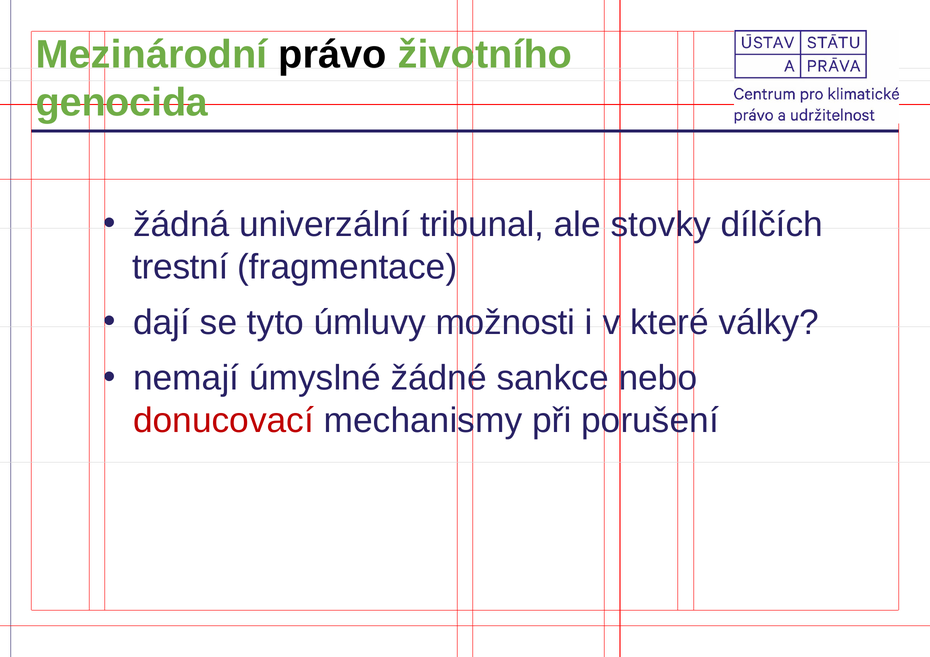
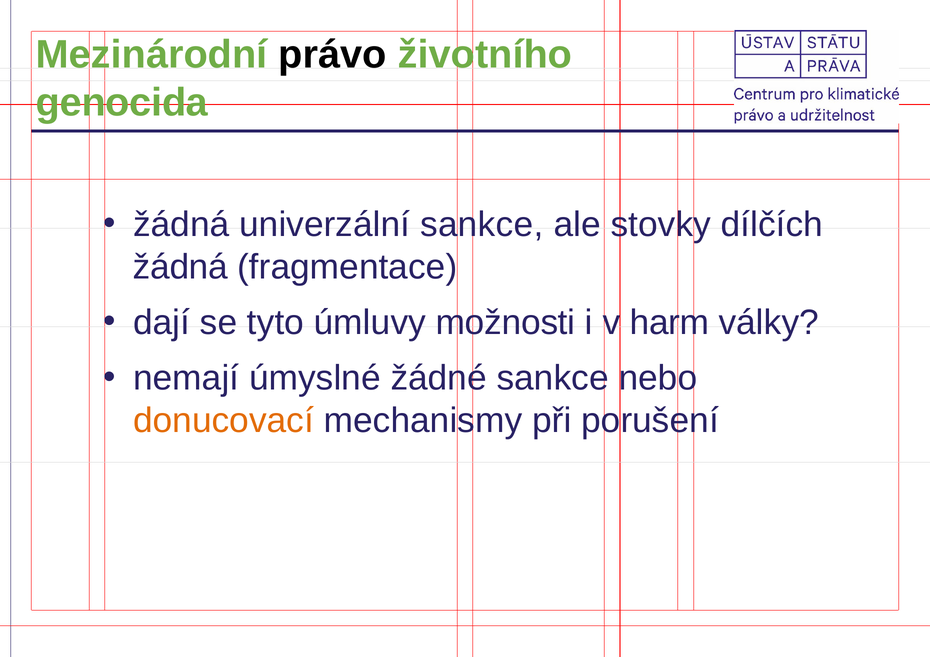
univerzální tribunal: tribunal -> sankce
trestní at (180, 267): trestní -> žádná
které: které -> harm
donucovací colour: red -> orange
